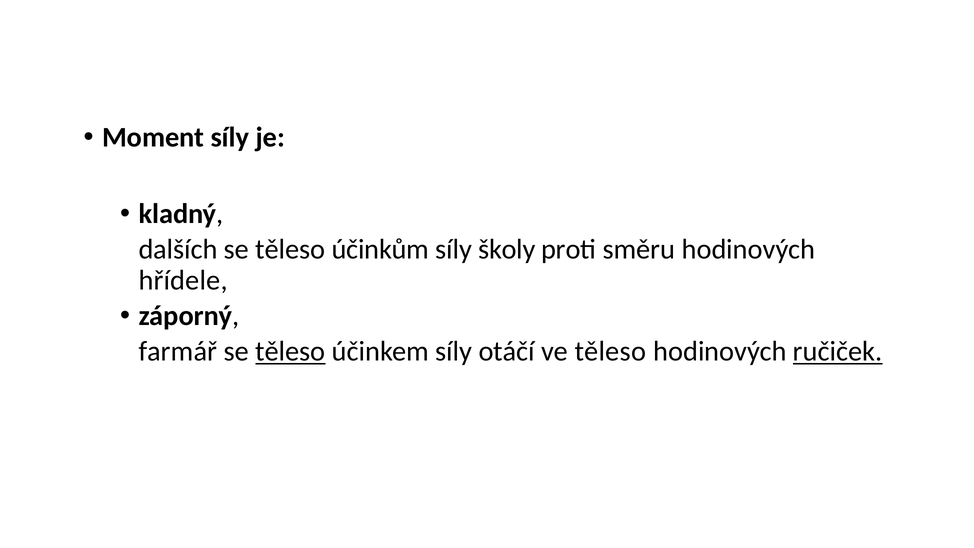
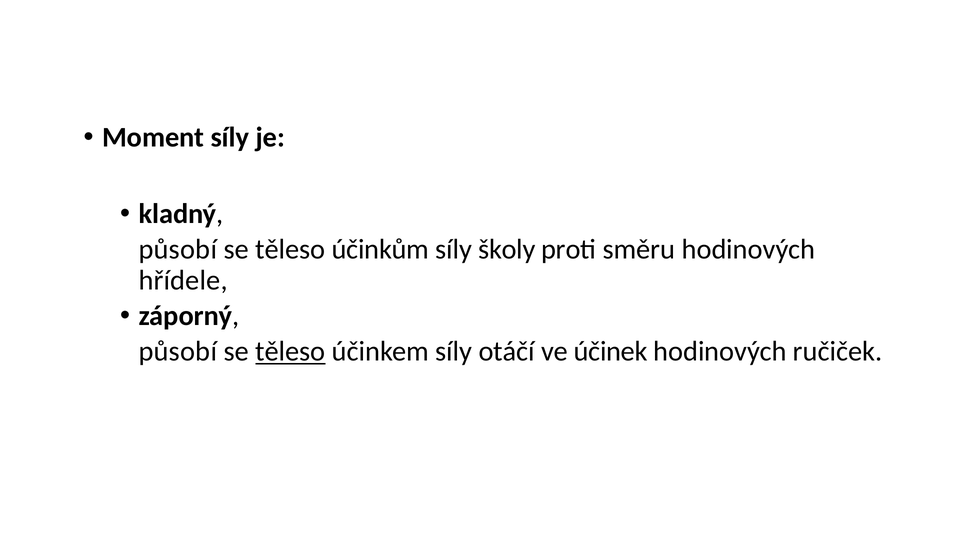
dalších at (178, 249): dalších -> působí
farmář at (178, 351): farmář -> působí
ve těleso: těleso -> účinek
ručiček underline: present -> none
